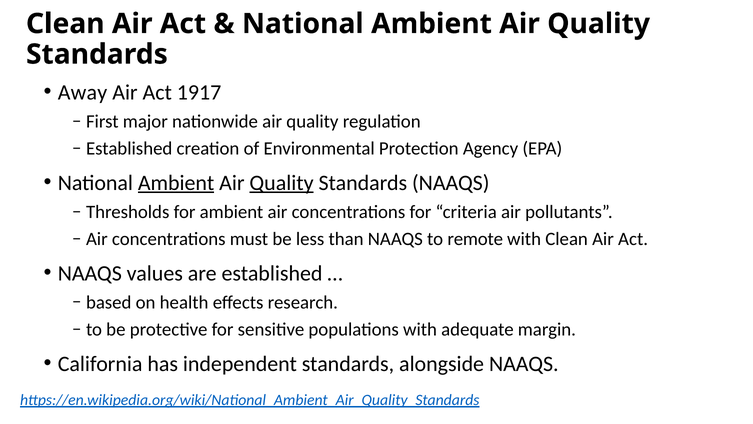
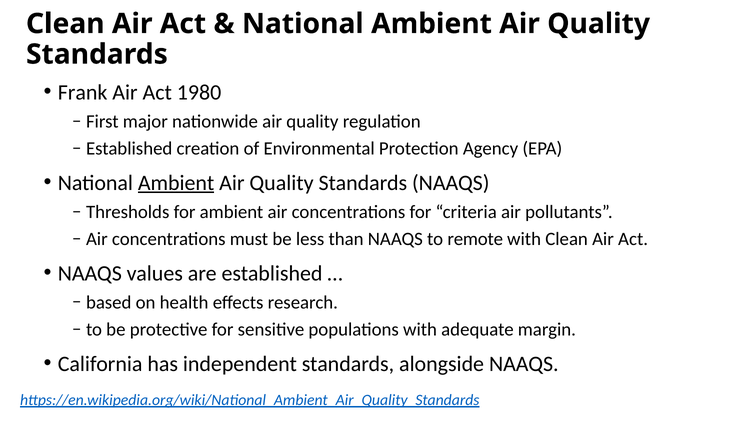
Away: Away -> Frank
1917: 1917 -> 1980
Quality at (282, 183) underline: present -> none
